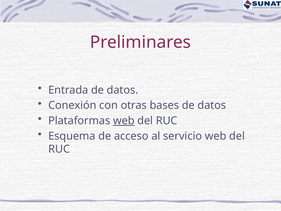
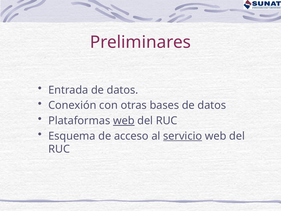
servicio underline: none -> present
